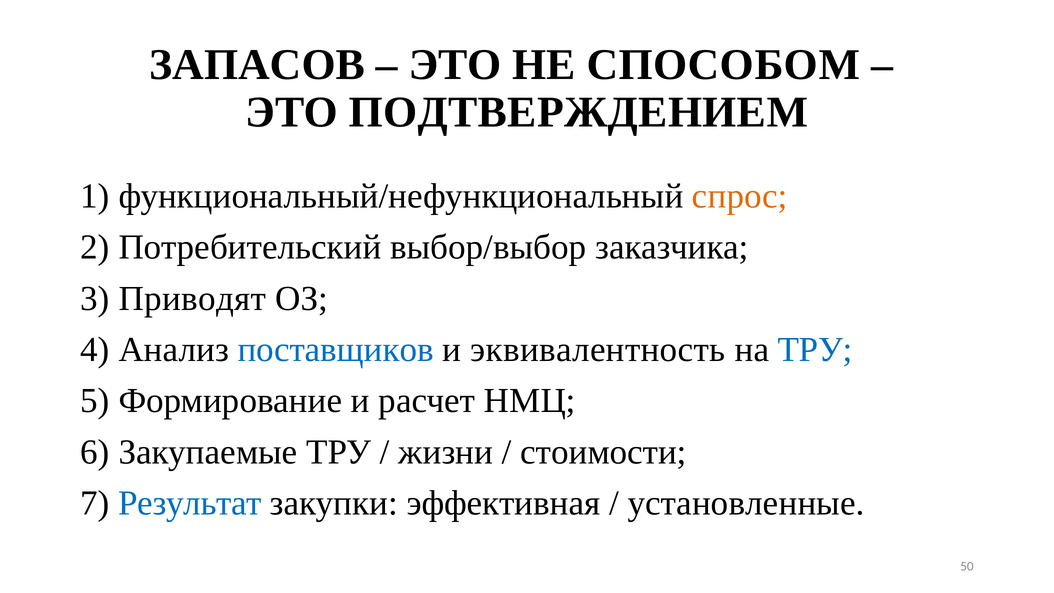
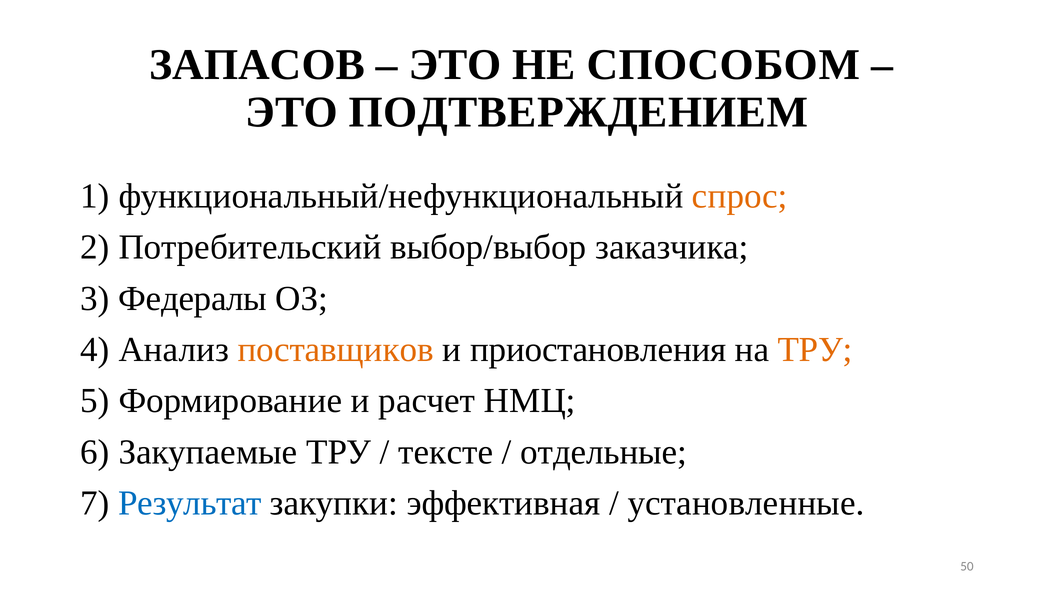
Приводят: Приводят -> Федералы
поставщиков colour: blue -> orange
эквивалентность: эквивалентность -> приостановления
ТРУ at (815, 350) colour: blue -> orange
жизни: жизни -> тексте
стоимости: стоимости -> отдельные
